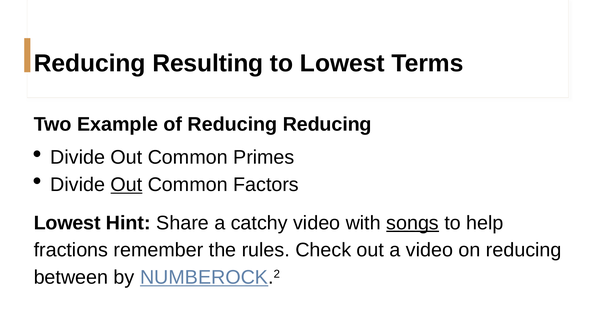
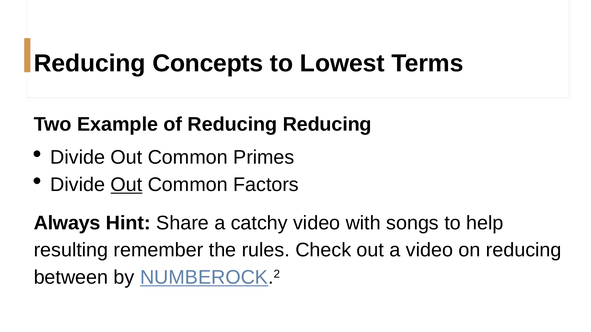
Resulting: Resulting -> Concepts
Lowest at (67, 223): Lowest -> Always
songs underline: present -> none
fractions: fractions -> resulting
